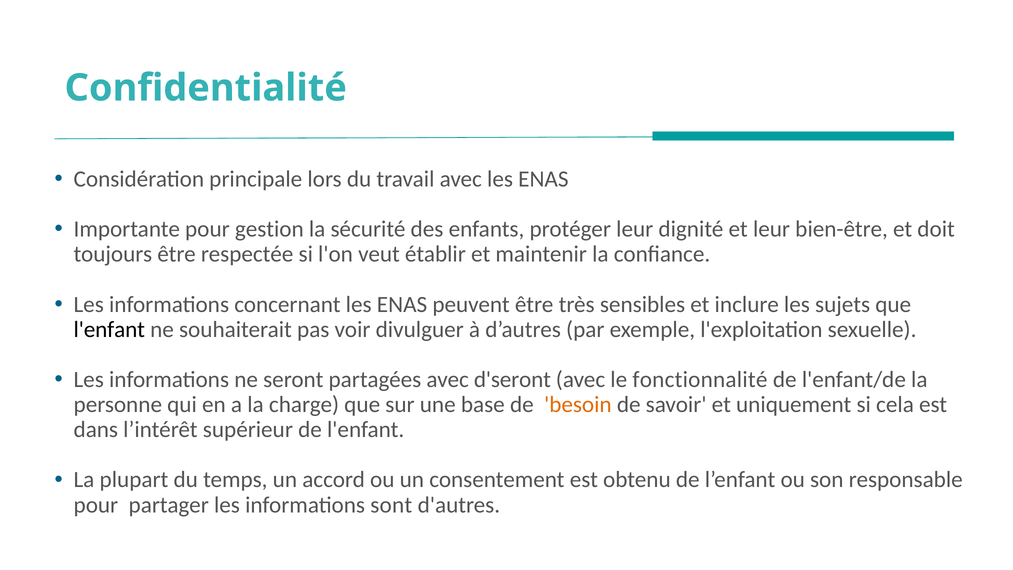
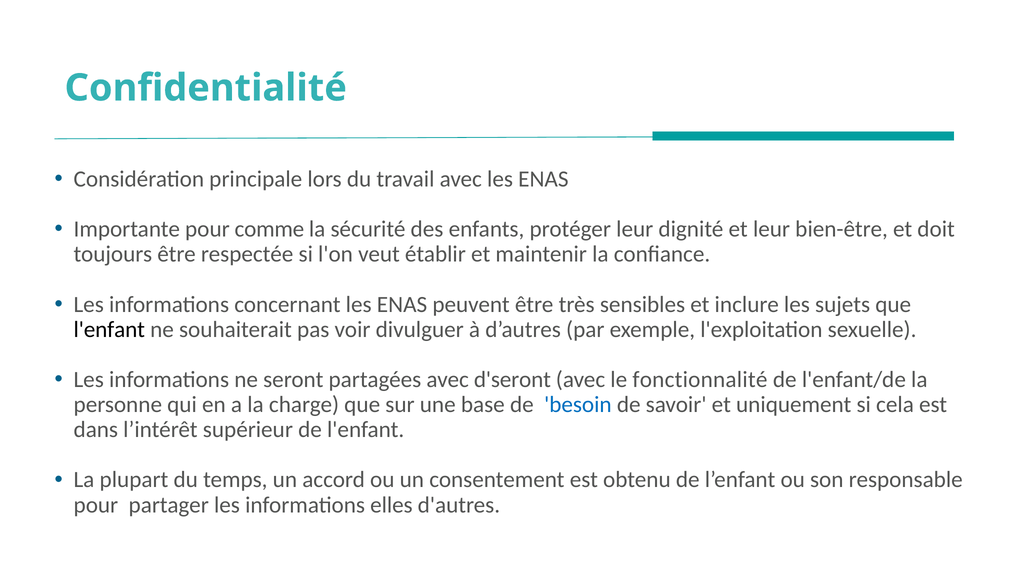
gestion: gestion -> comme
besoin colour: orange -> blue
sont: sont -> elles
